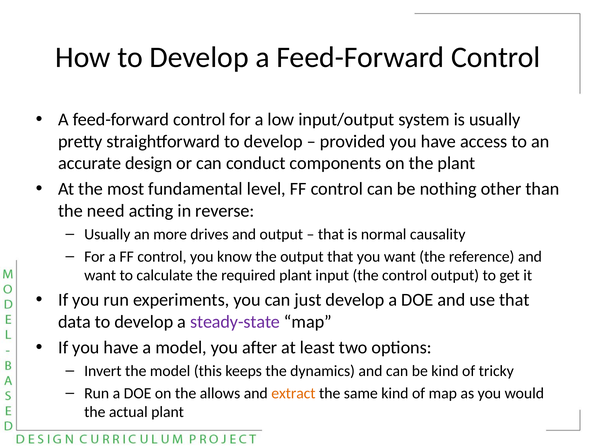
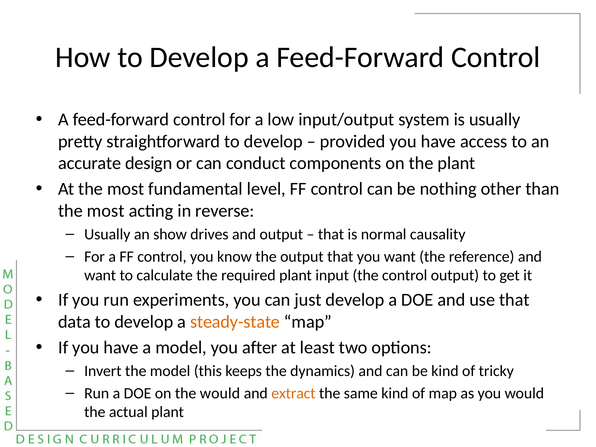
need at (106, 211): need -> most
more: more -> show
steady-state colour: purple -> orange
the allows: allows -> would
